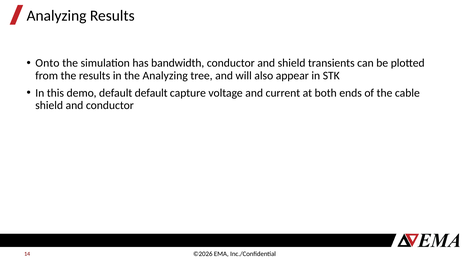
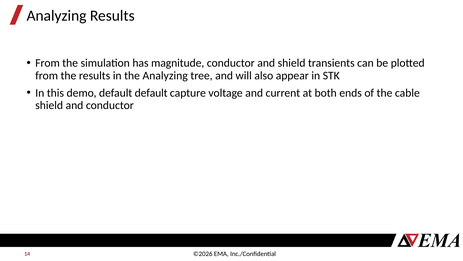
Onto at (47, 63): Onto -> From
bandwidth: bandwidth -> magnitude
